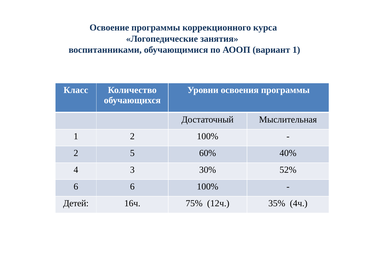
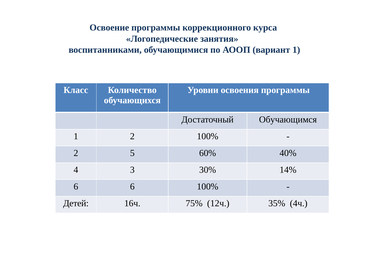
Мыслительная: Мыслительная -> Обучающимся
52%: 52% -> 14%
